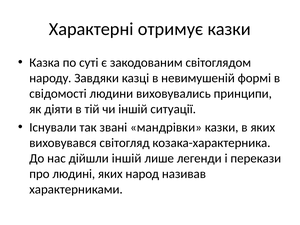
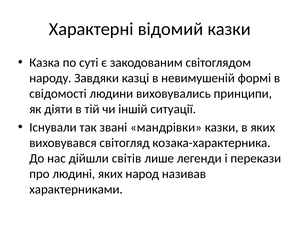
отримує: отримує -> відомий
дійшли іншій: іншій -> світів
